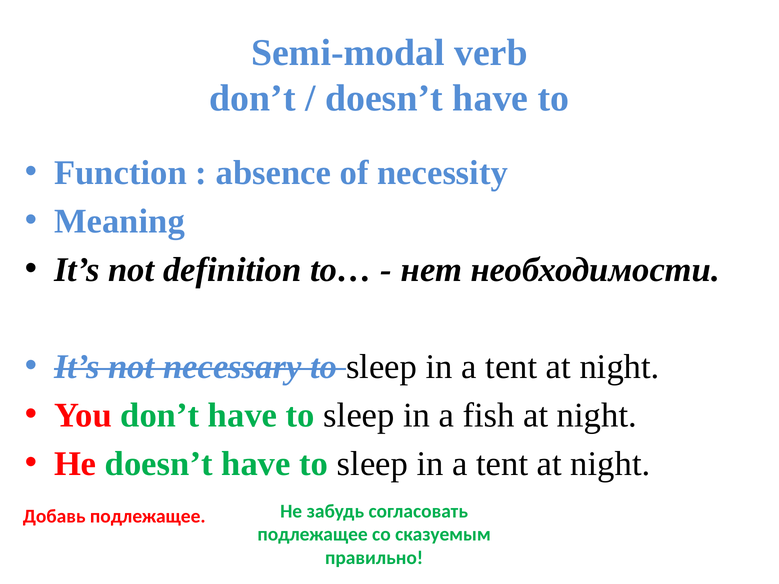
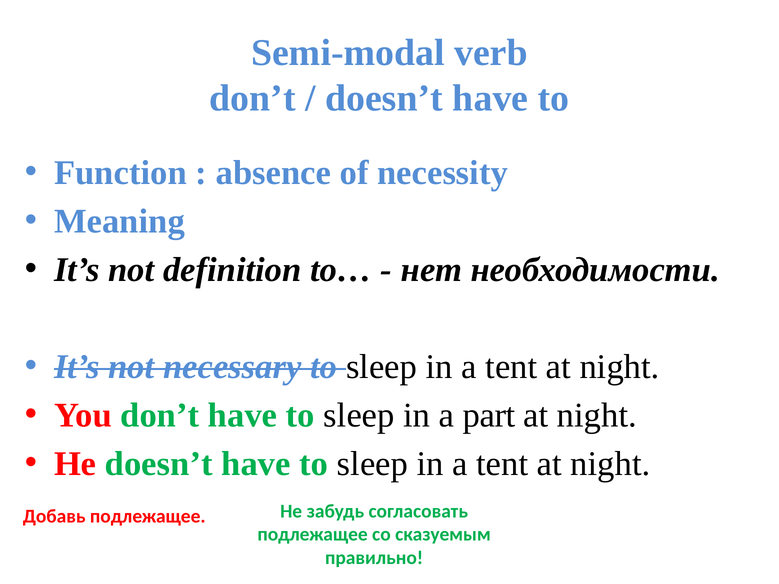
fish: fish -> part
